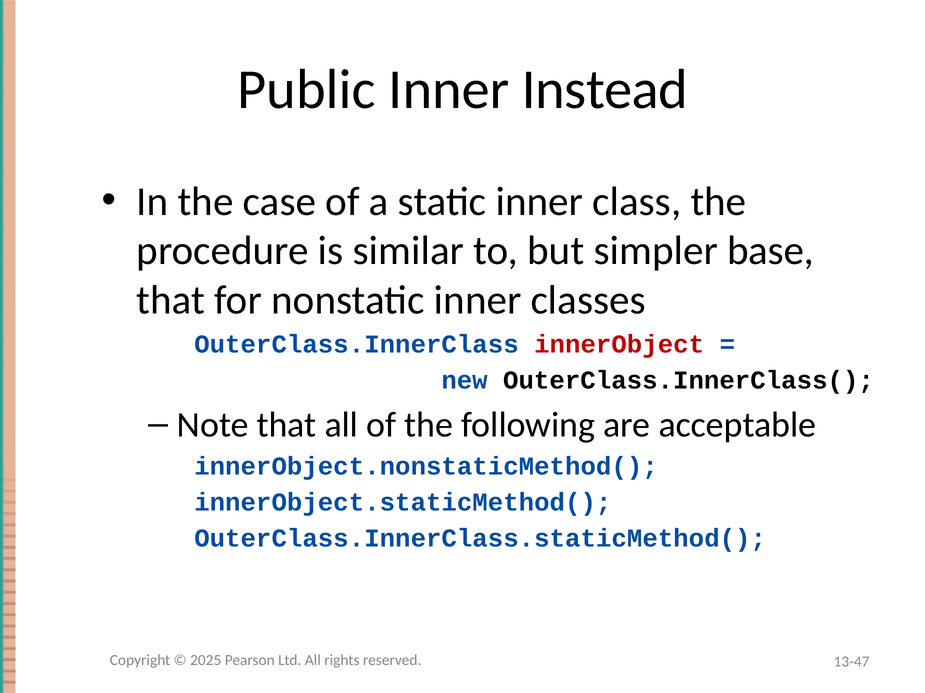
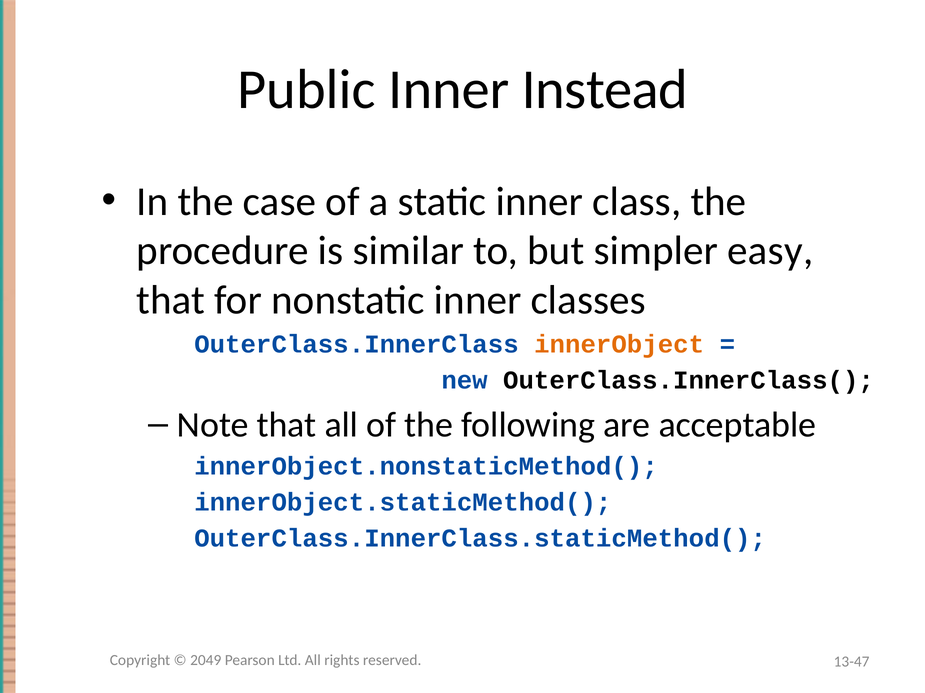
base: base -> easy
innerObject colour: red -> orange
2025: 2025 -> 2049
